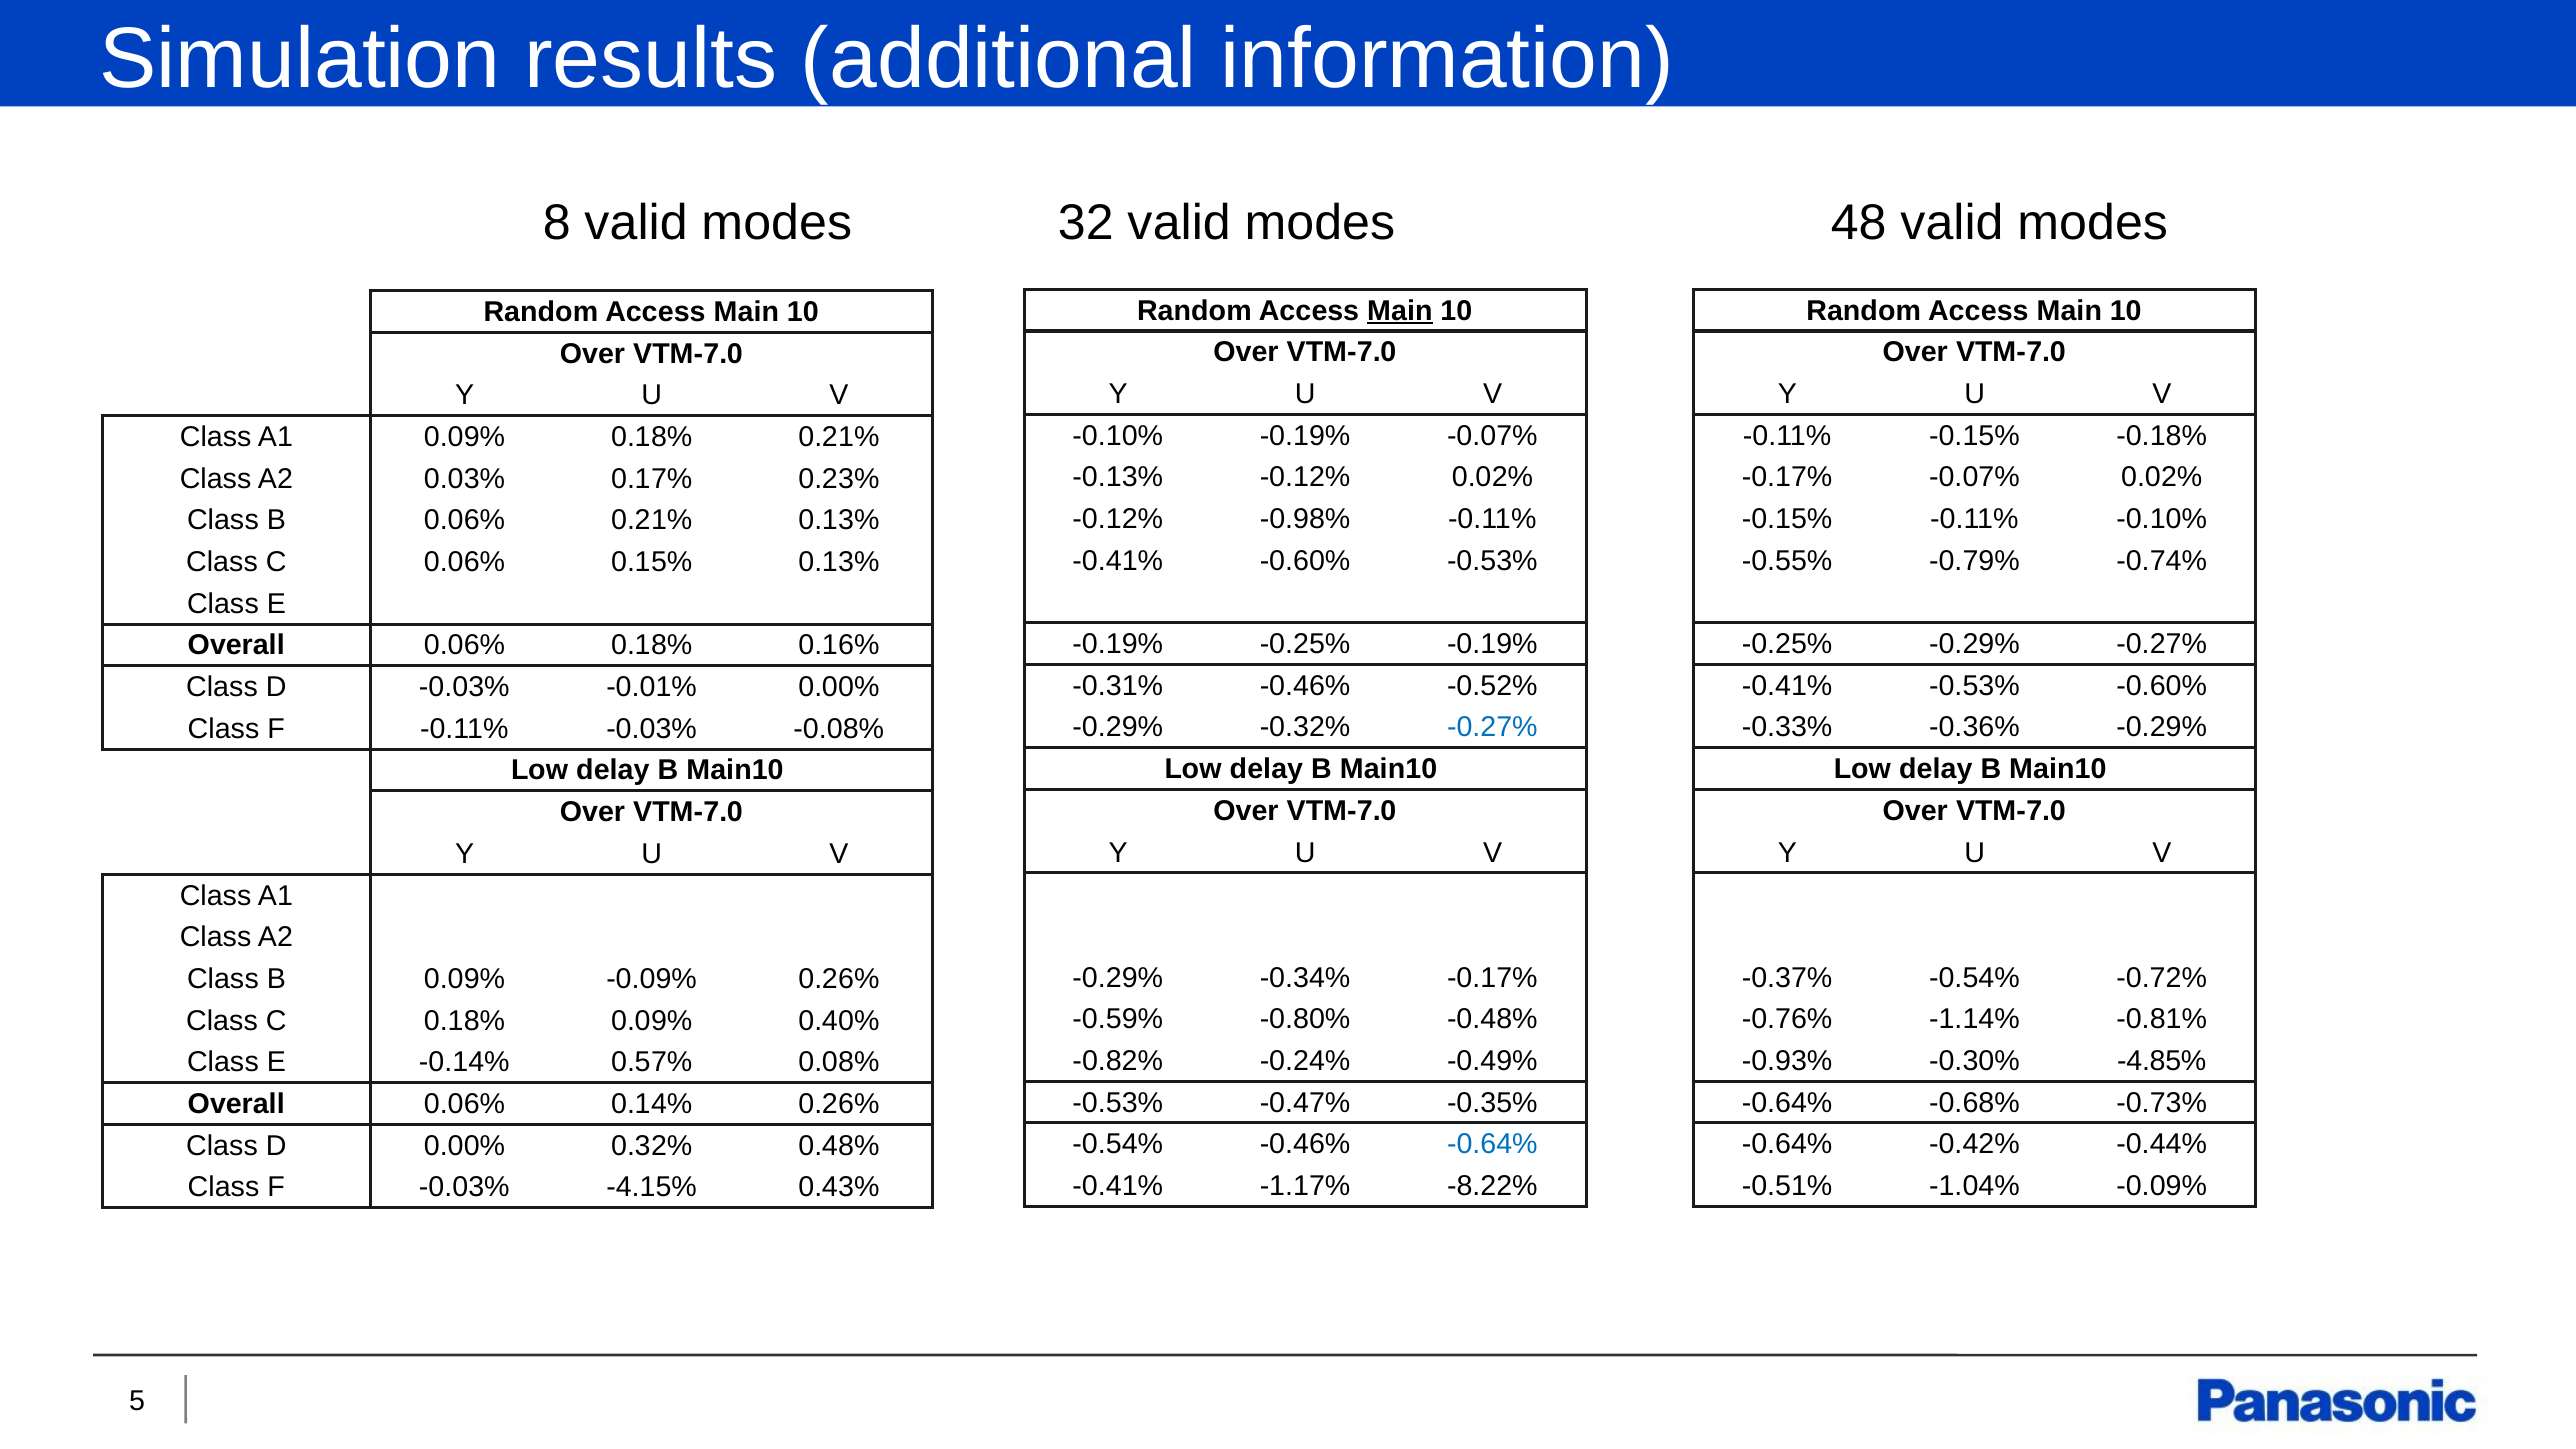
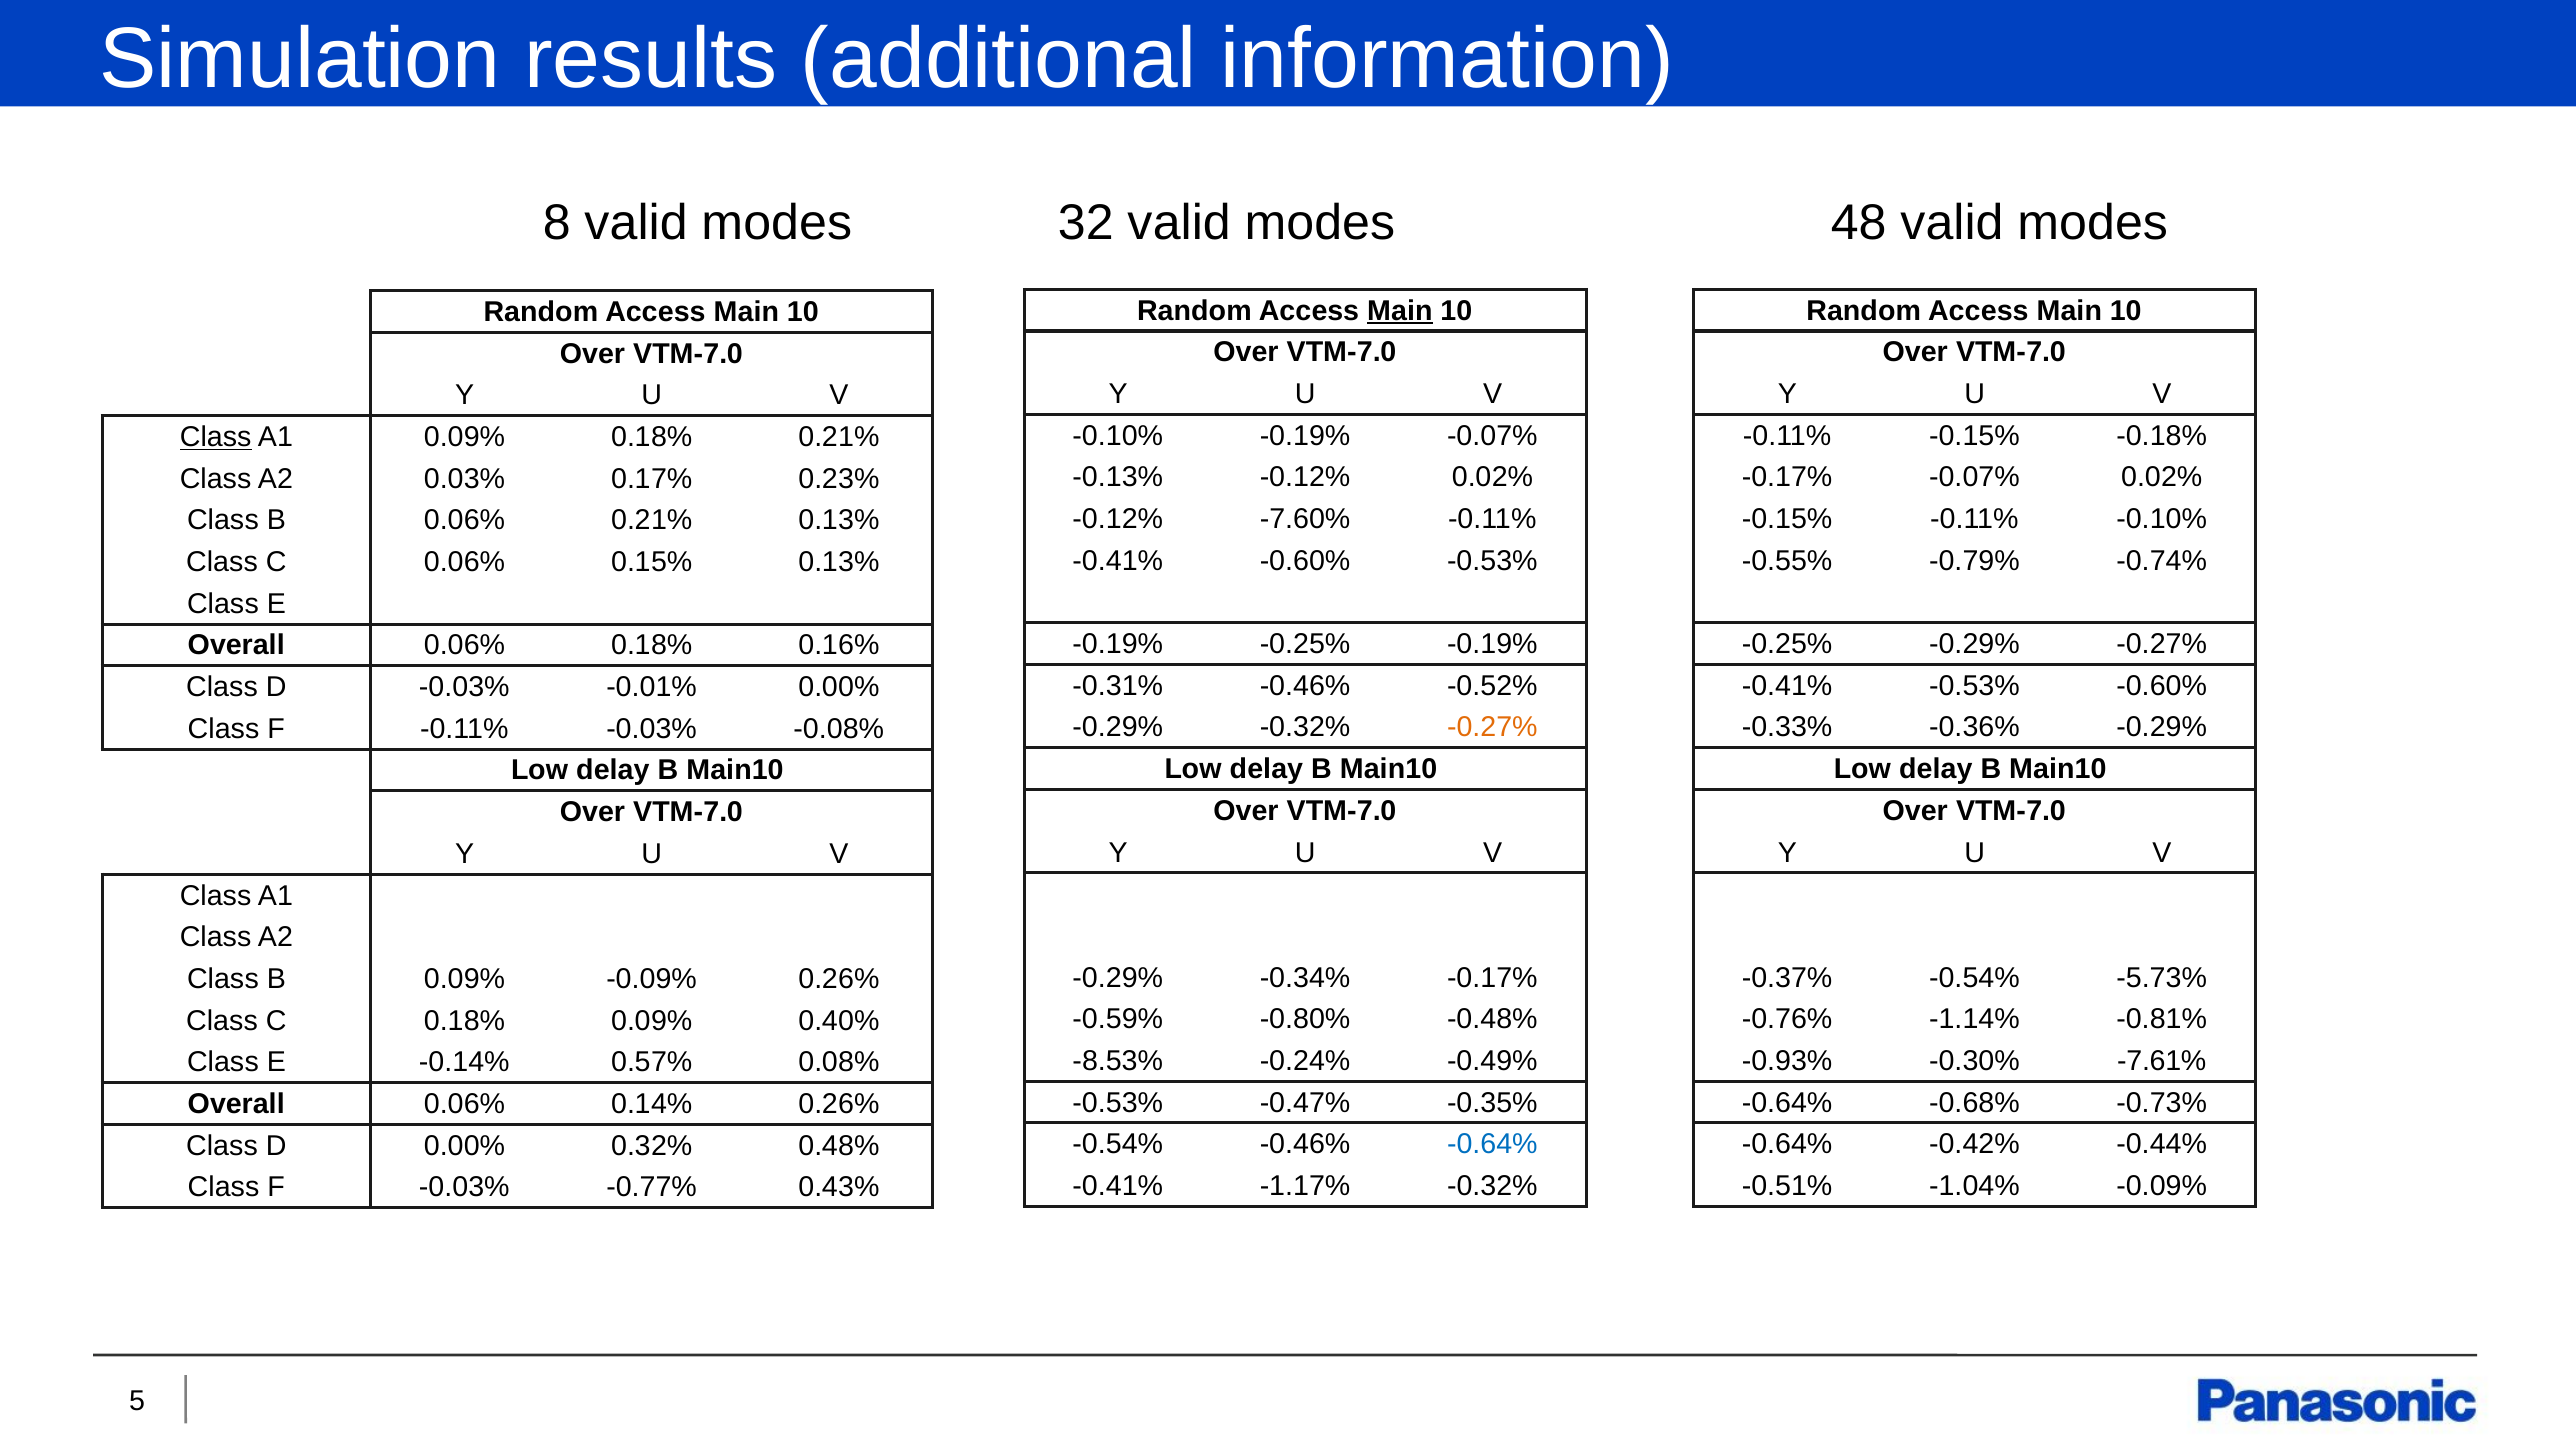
Class at (216, 437) underline: none -> present
-0.98%: -0.98% -> -7.60%
-0.27% at (1492, 728) colour: blue -> orange
-0.72%: -0.72% -> -5.73%
-0.82%: -0.82% -> -8.53%
-4.85%: -4.85% -> -7.61%
-1.17% -8.22%: -8.22% -> -0.32%
-4.15%: -4.15% -> -0.77%
